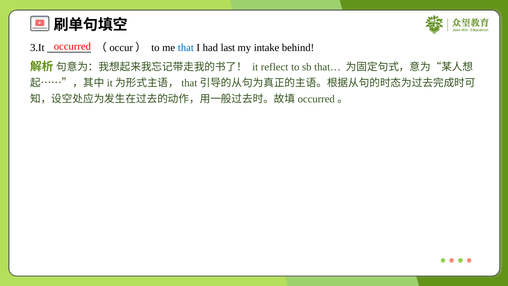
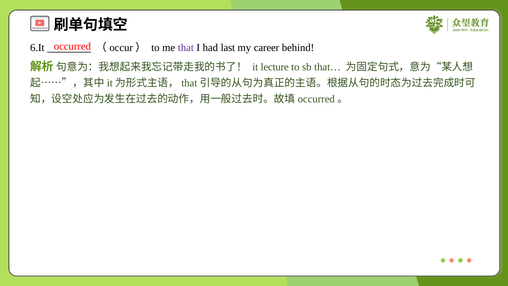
3.It: 3.It -> 6.It
that colour: blue -> purple
intake: intake -> career
reflect: reflect -> lecture
